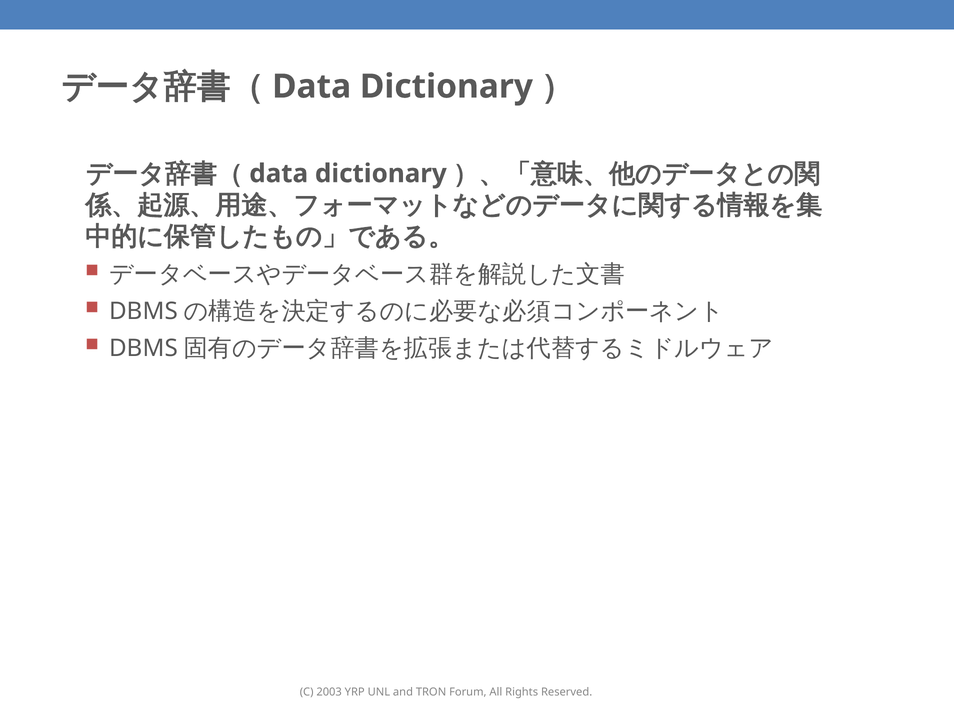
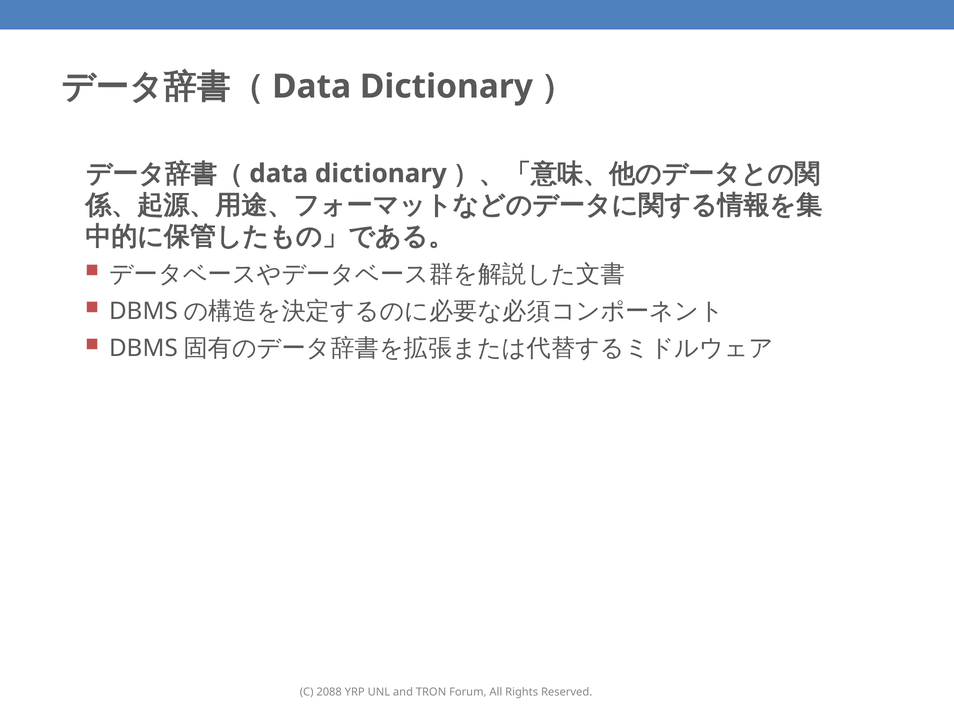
2003: 2003 -> 2088
